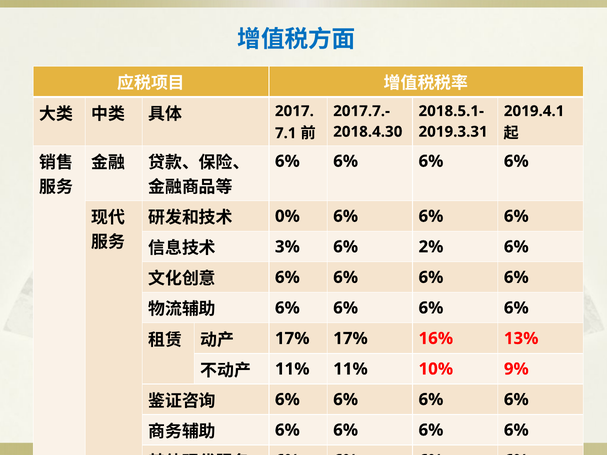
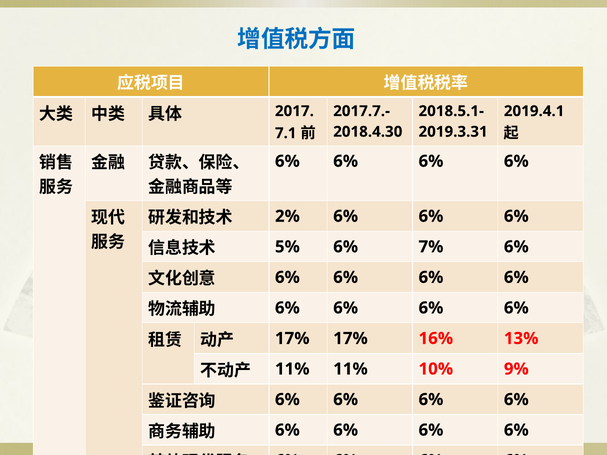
0%: 0% -> 2%
3%: 3% -> 5%
2%: 2% -> 7%
